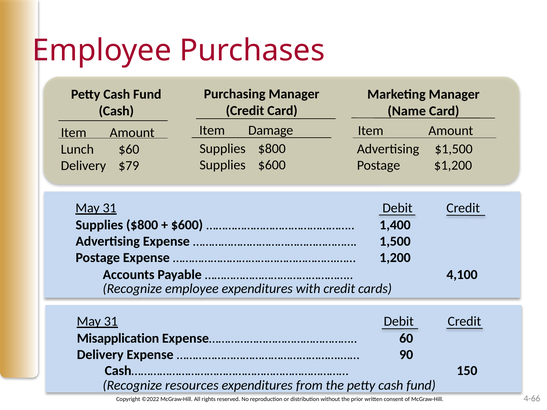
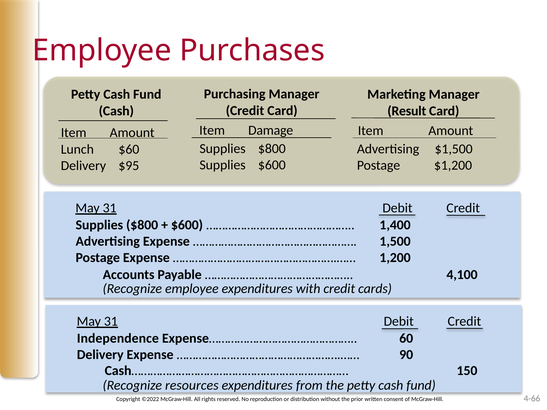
Name: Name -> Result
$79: $79 -> $95
Misapplication: Misapplication -> Independence
